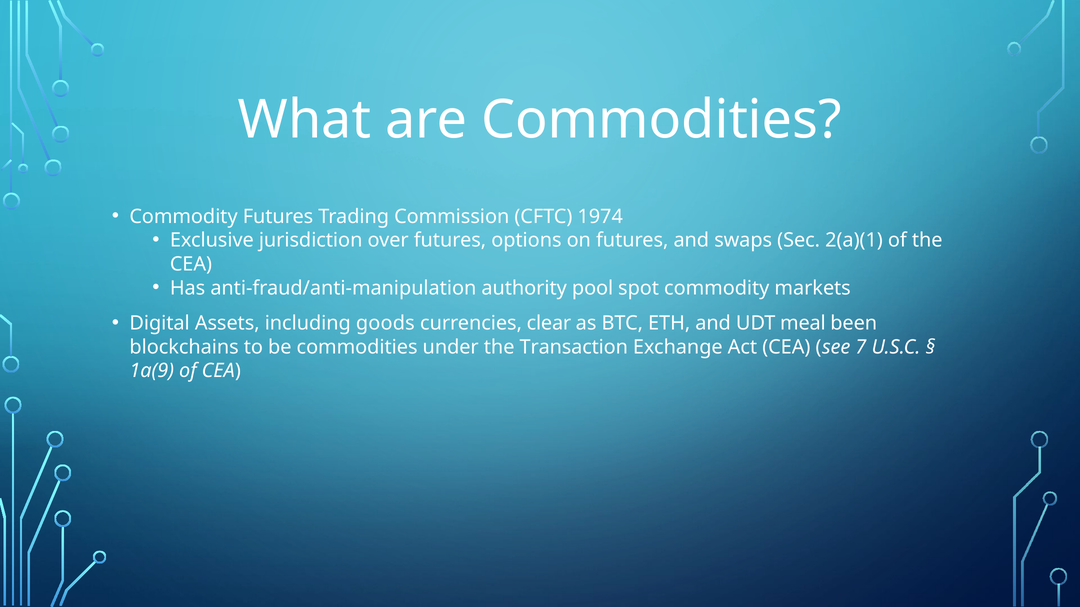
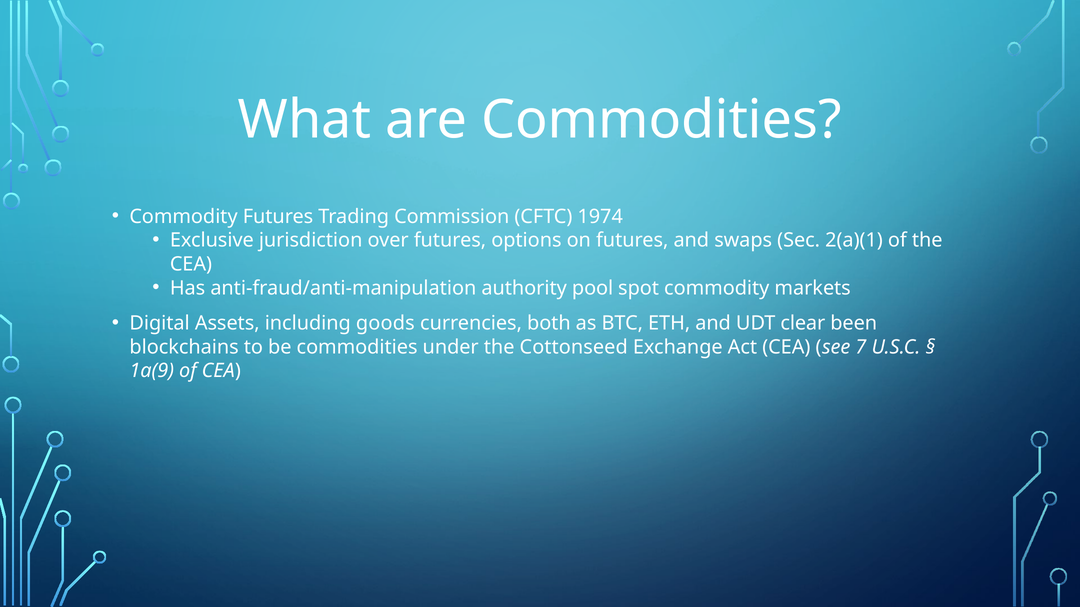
clear: clear -> both
meal: meal -> clear
Transaction: Transaction -> Cottonseed
